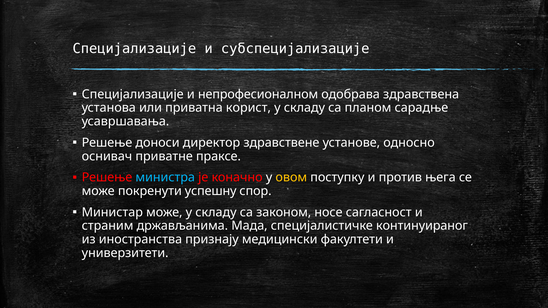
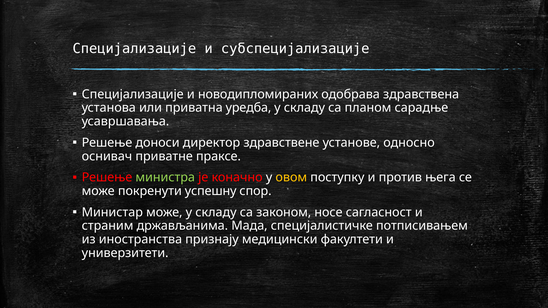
непрофесионалном: непрофесионалном -> новодипломираних
корист: корист -> уредба
министра colour: light blue -> light green
континуираног: континуираног -> потписивањем
